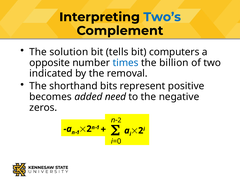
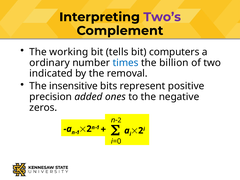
Two’s colour: blue -> purple
solution: solution -> working
opposite: opposite -> ordinary
shorthand: shorthand -> insensitive
becomes: becomes -> precision
need: need -> ones
